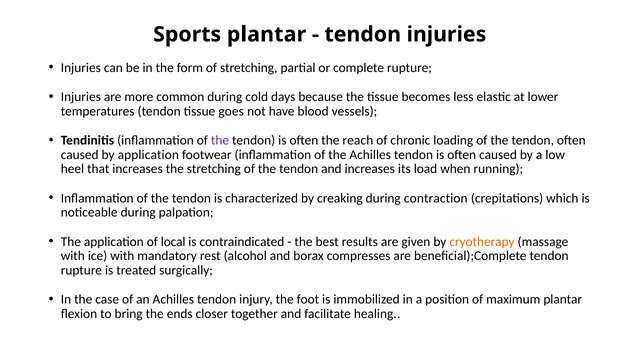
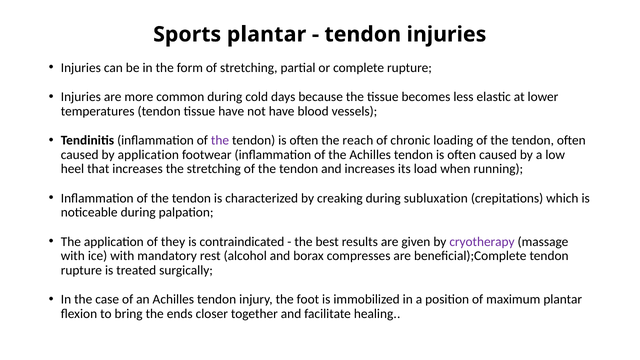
tissue goes: goes -> have
contraction: contraction -> subluxation
local: local -> they
cryotherapy colour: orange -> purple
